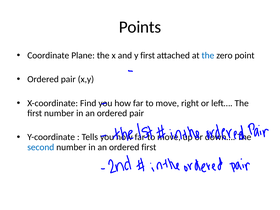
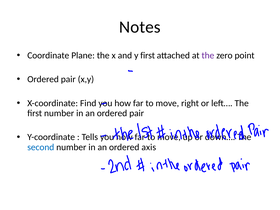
Points: Points -> Notes
the at (208, 55) colour: blue -> purple
ordered first: first -> axis
